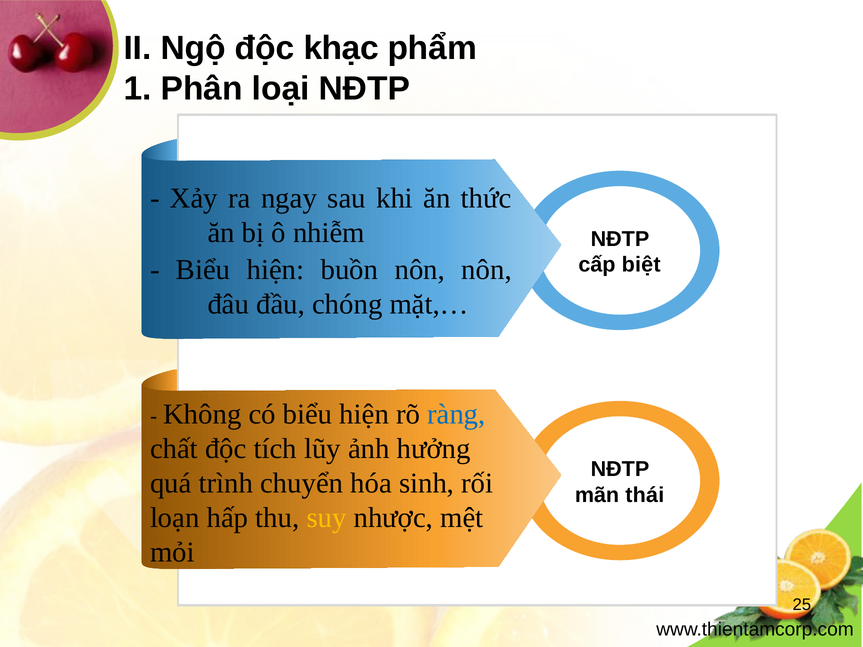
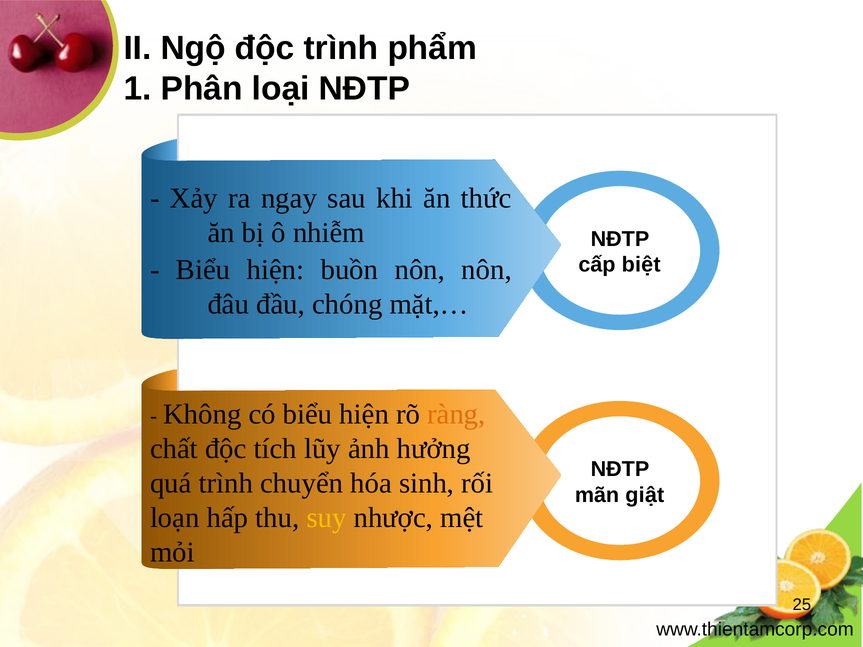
độc khạc: khạc -> trình
ràng colour: blue -> orange
thái: thái -> giật
